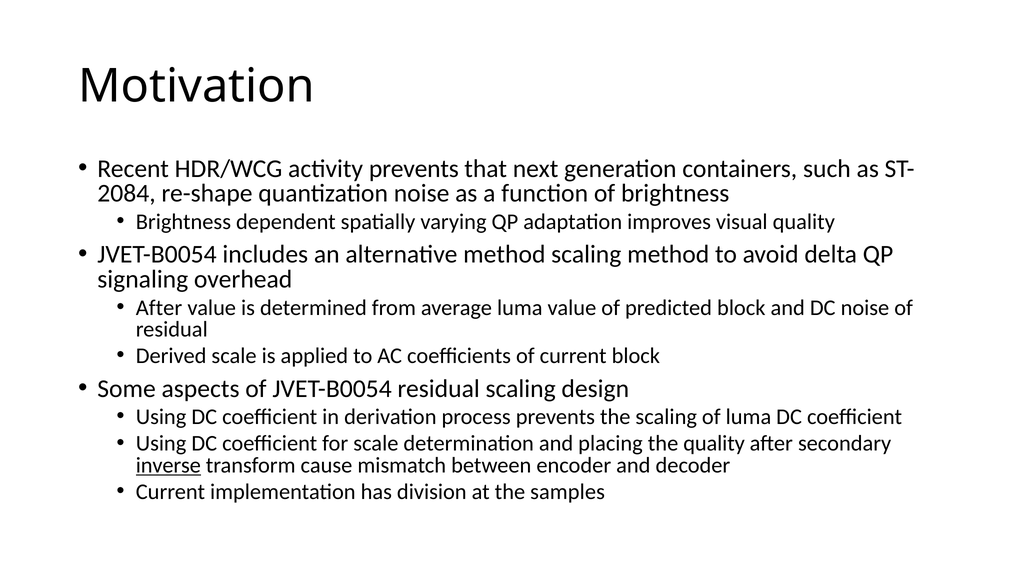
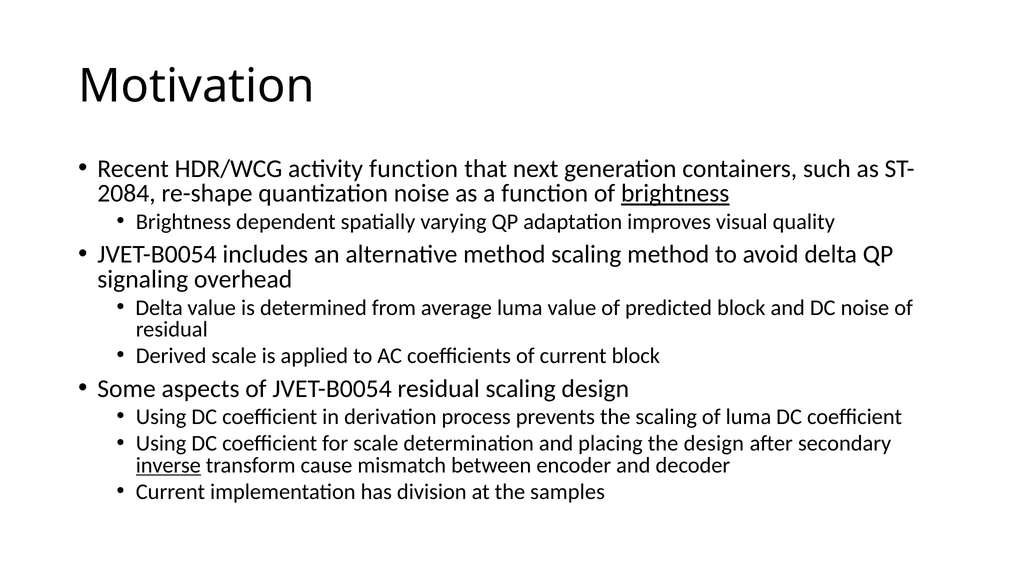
activity prevents: prevents -> function
brightness at (675, 194) underline: none -> present
After at (159, 308): After -> Delta
the quality: quality -> design
